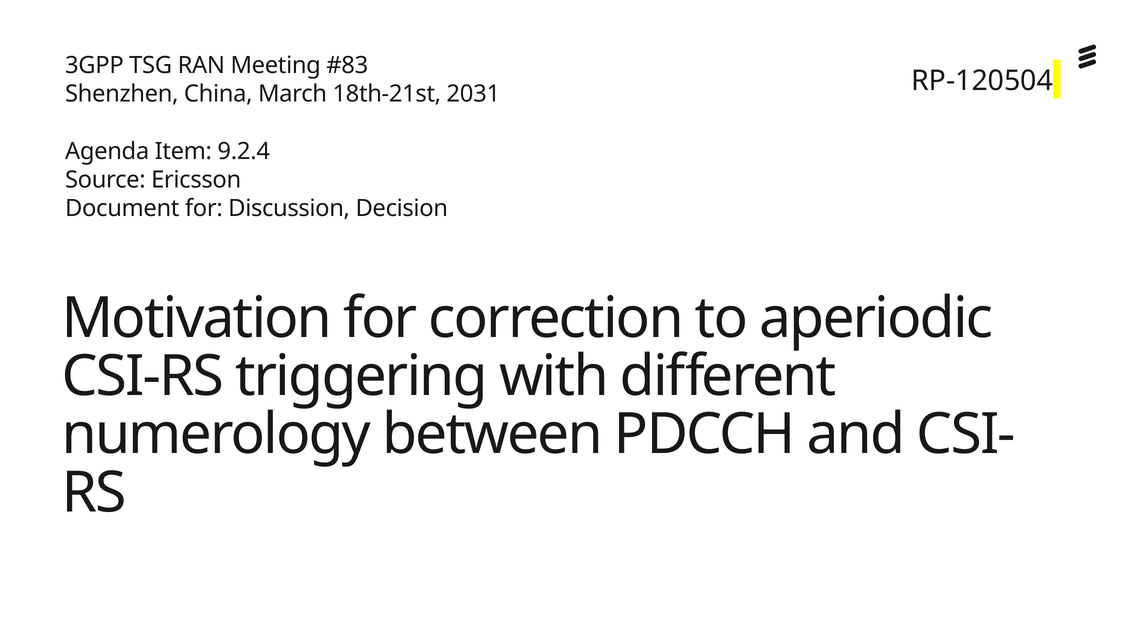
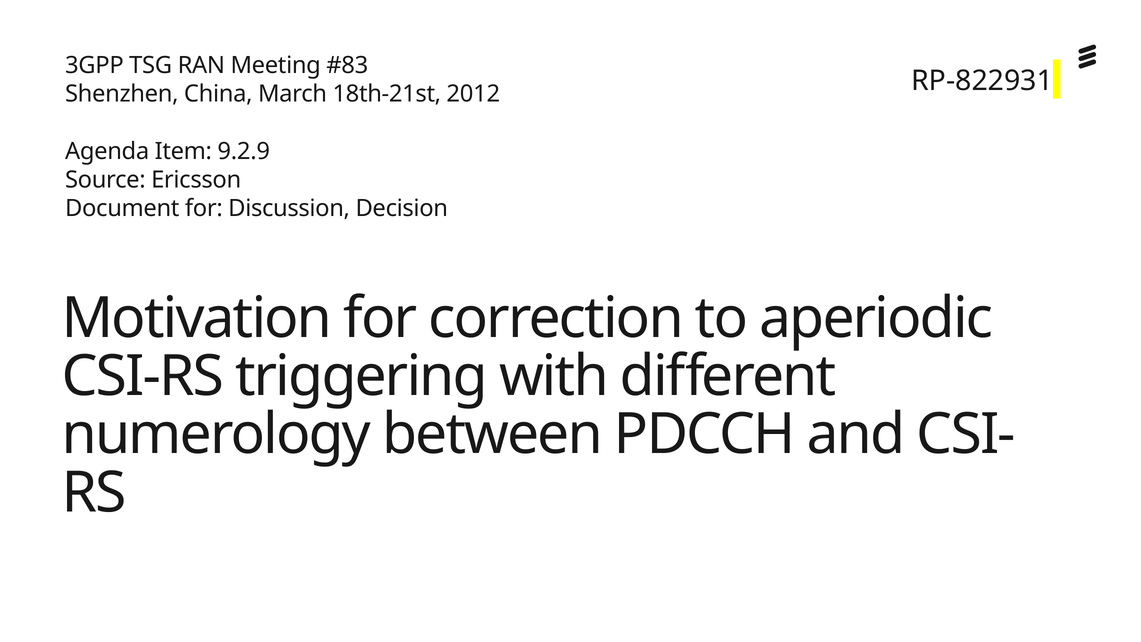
RP-120504: RP-120504 -> RP-822931
2031: 2031 -> 2012
9.2.4: 9.2.4 -> 9.2.9
